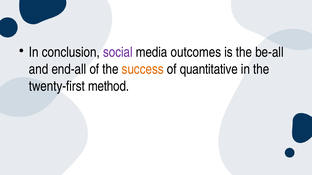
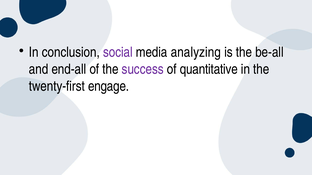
outcomes: outcomes -> analyzing
success colour: orange -> purple
method: method -> engage
